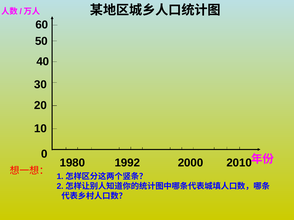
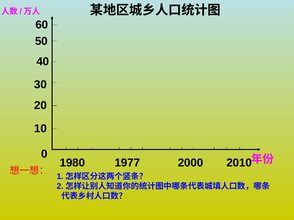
1992: 1992 -> 1977
